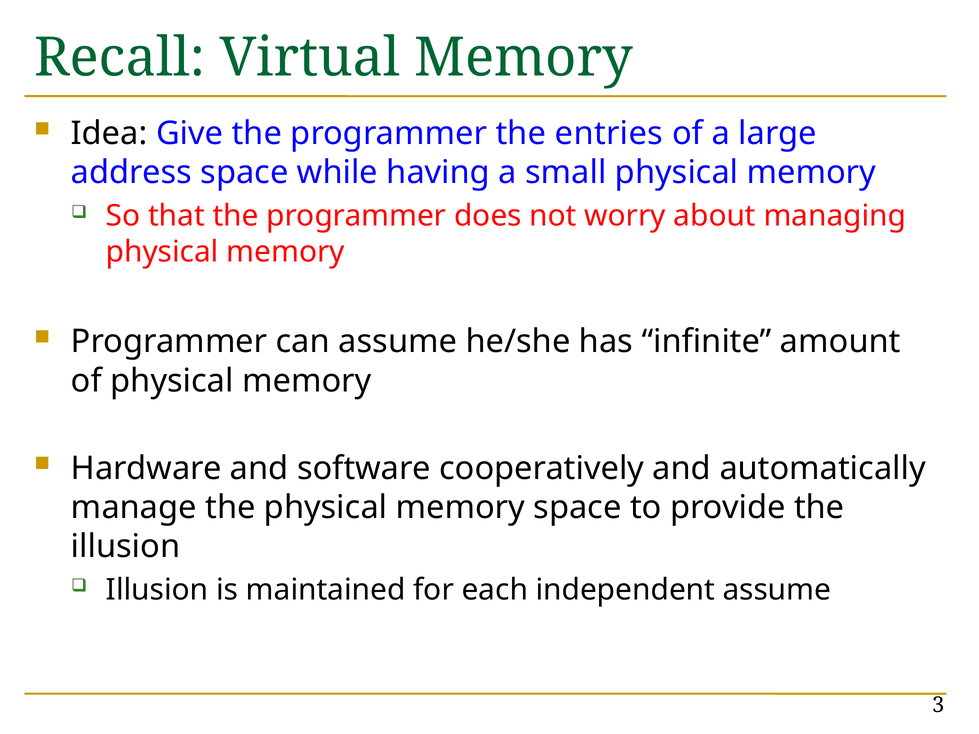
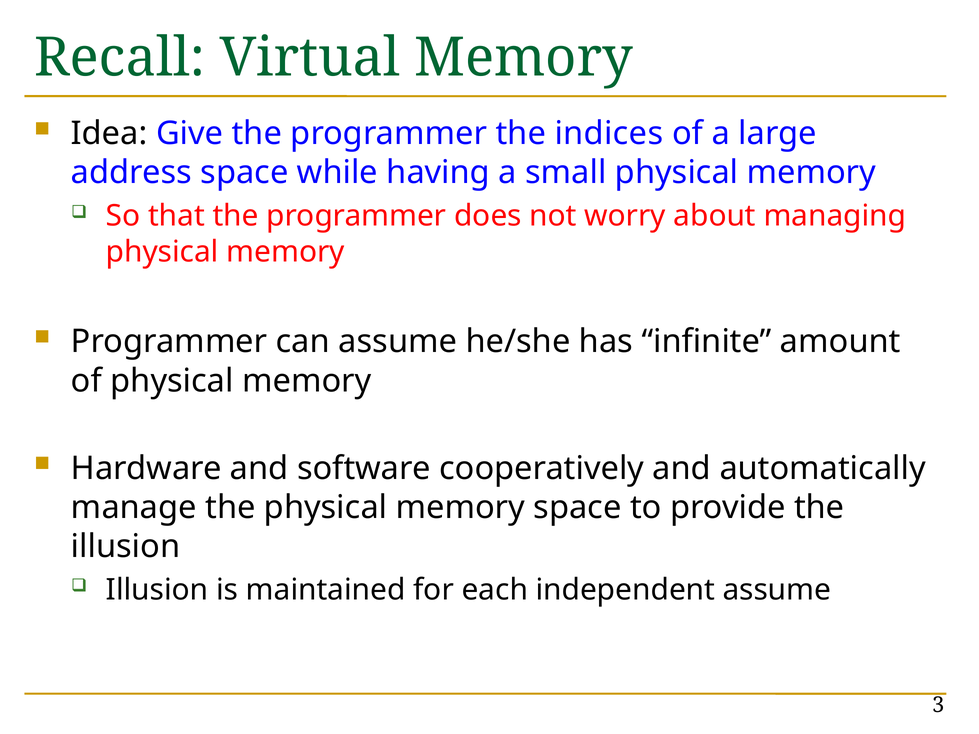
entries: entries -> indices
